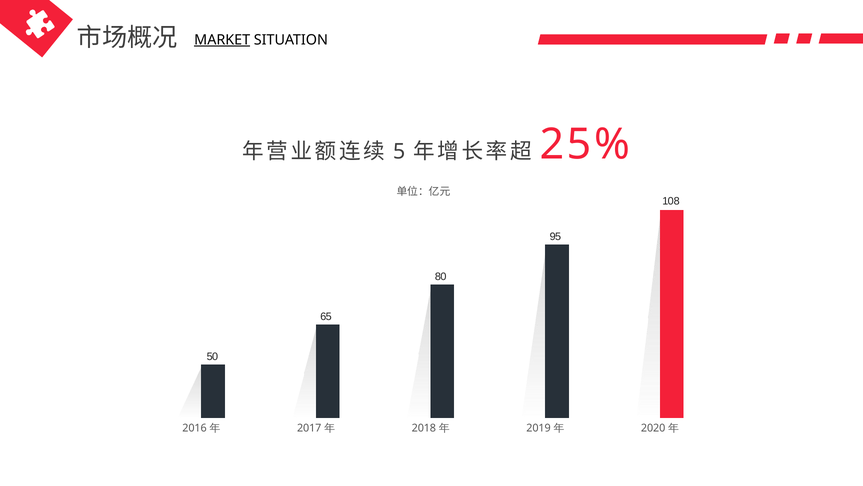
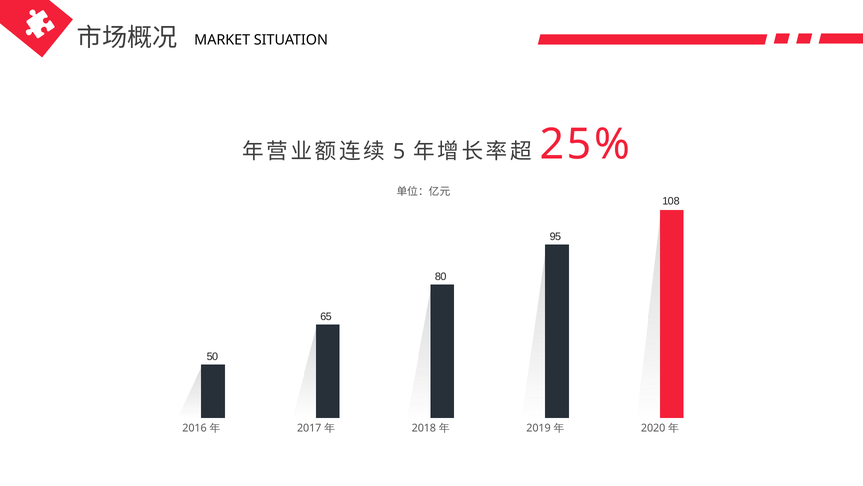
MARKET underline: present -> none
